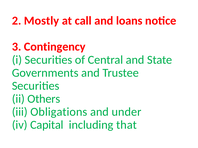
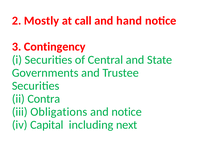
loans: loans -> hand
Others: Others -> Contra
and under: under -> notice
that: that -> next
